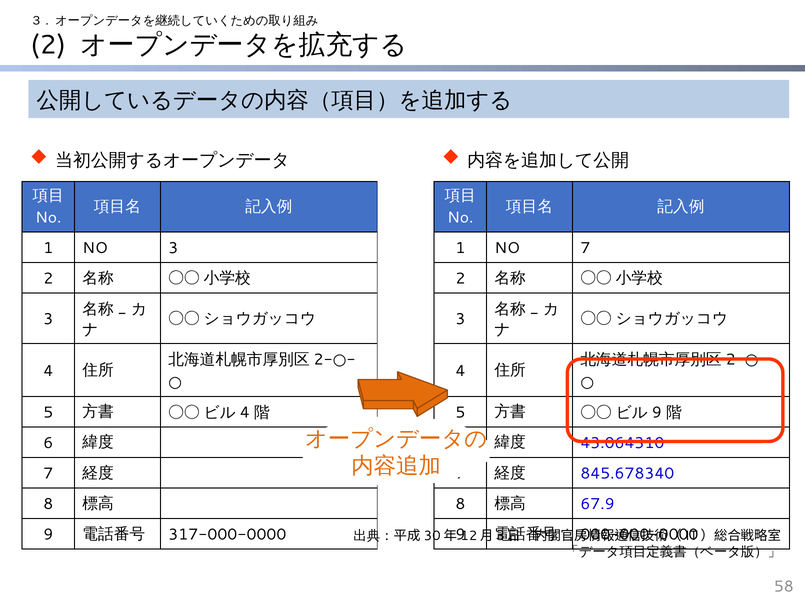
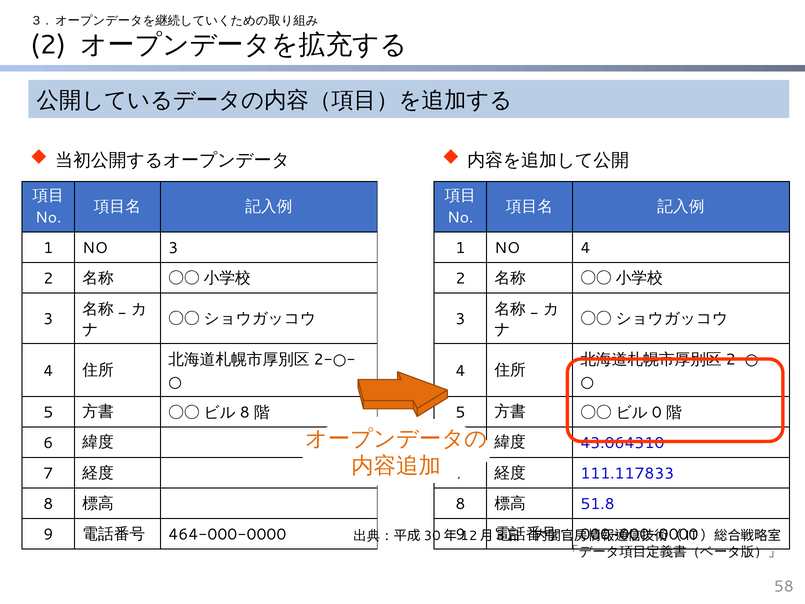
NO 7: 7 -> 4
4 at (245, 412): 4 -> 8
9 at (657, 412): 9 -> 0
845.678340: 845.678340 -> 111.117833
67.9: 67.9 -> 51.8
317-000-0000: 317-000-0000 -> 464-000-0000
